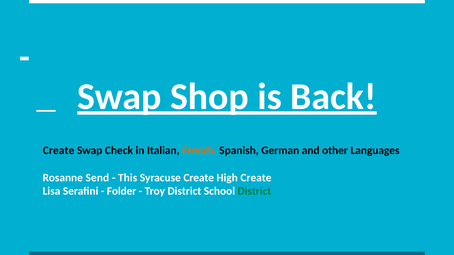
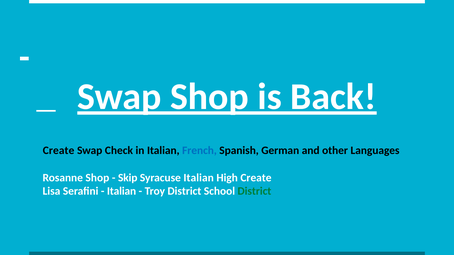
French colour: orange -> blue
Rosanne Send: Send -> Shop
This: This -> Skip
Syracuse Create: Create -> Italian
Folder at (122, 192): Folder -> Italian
